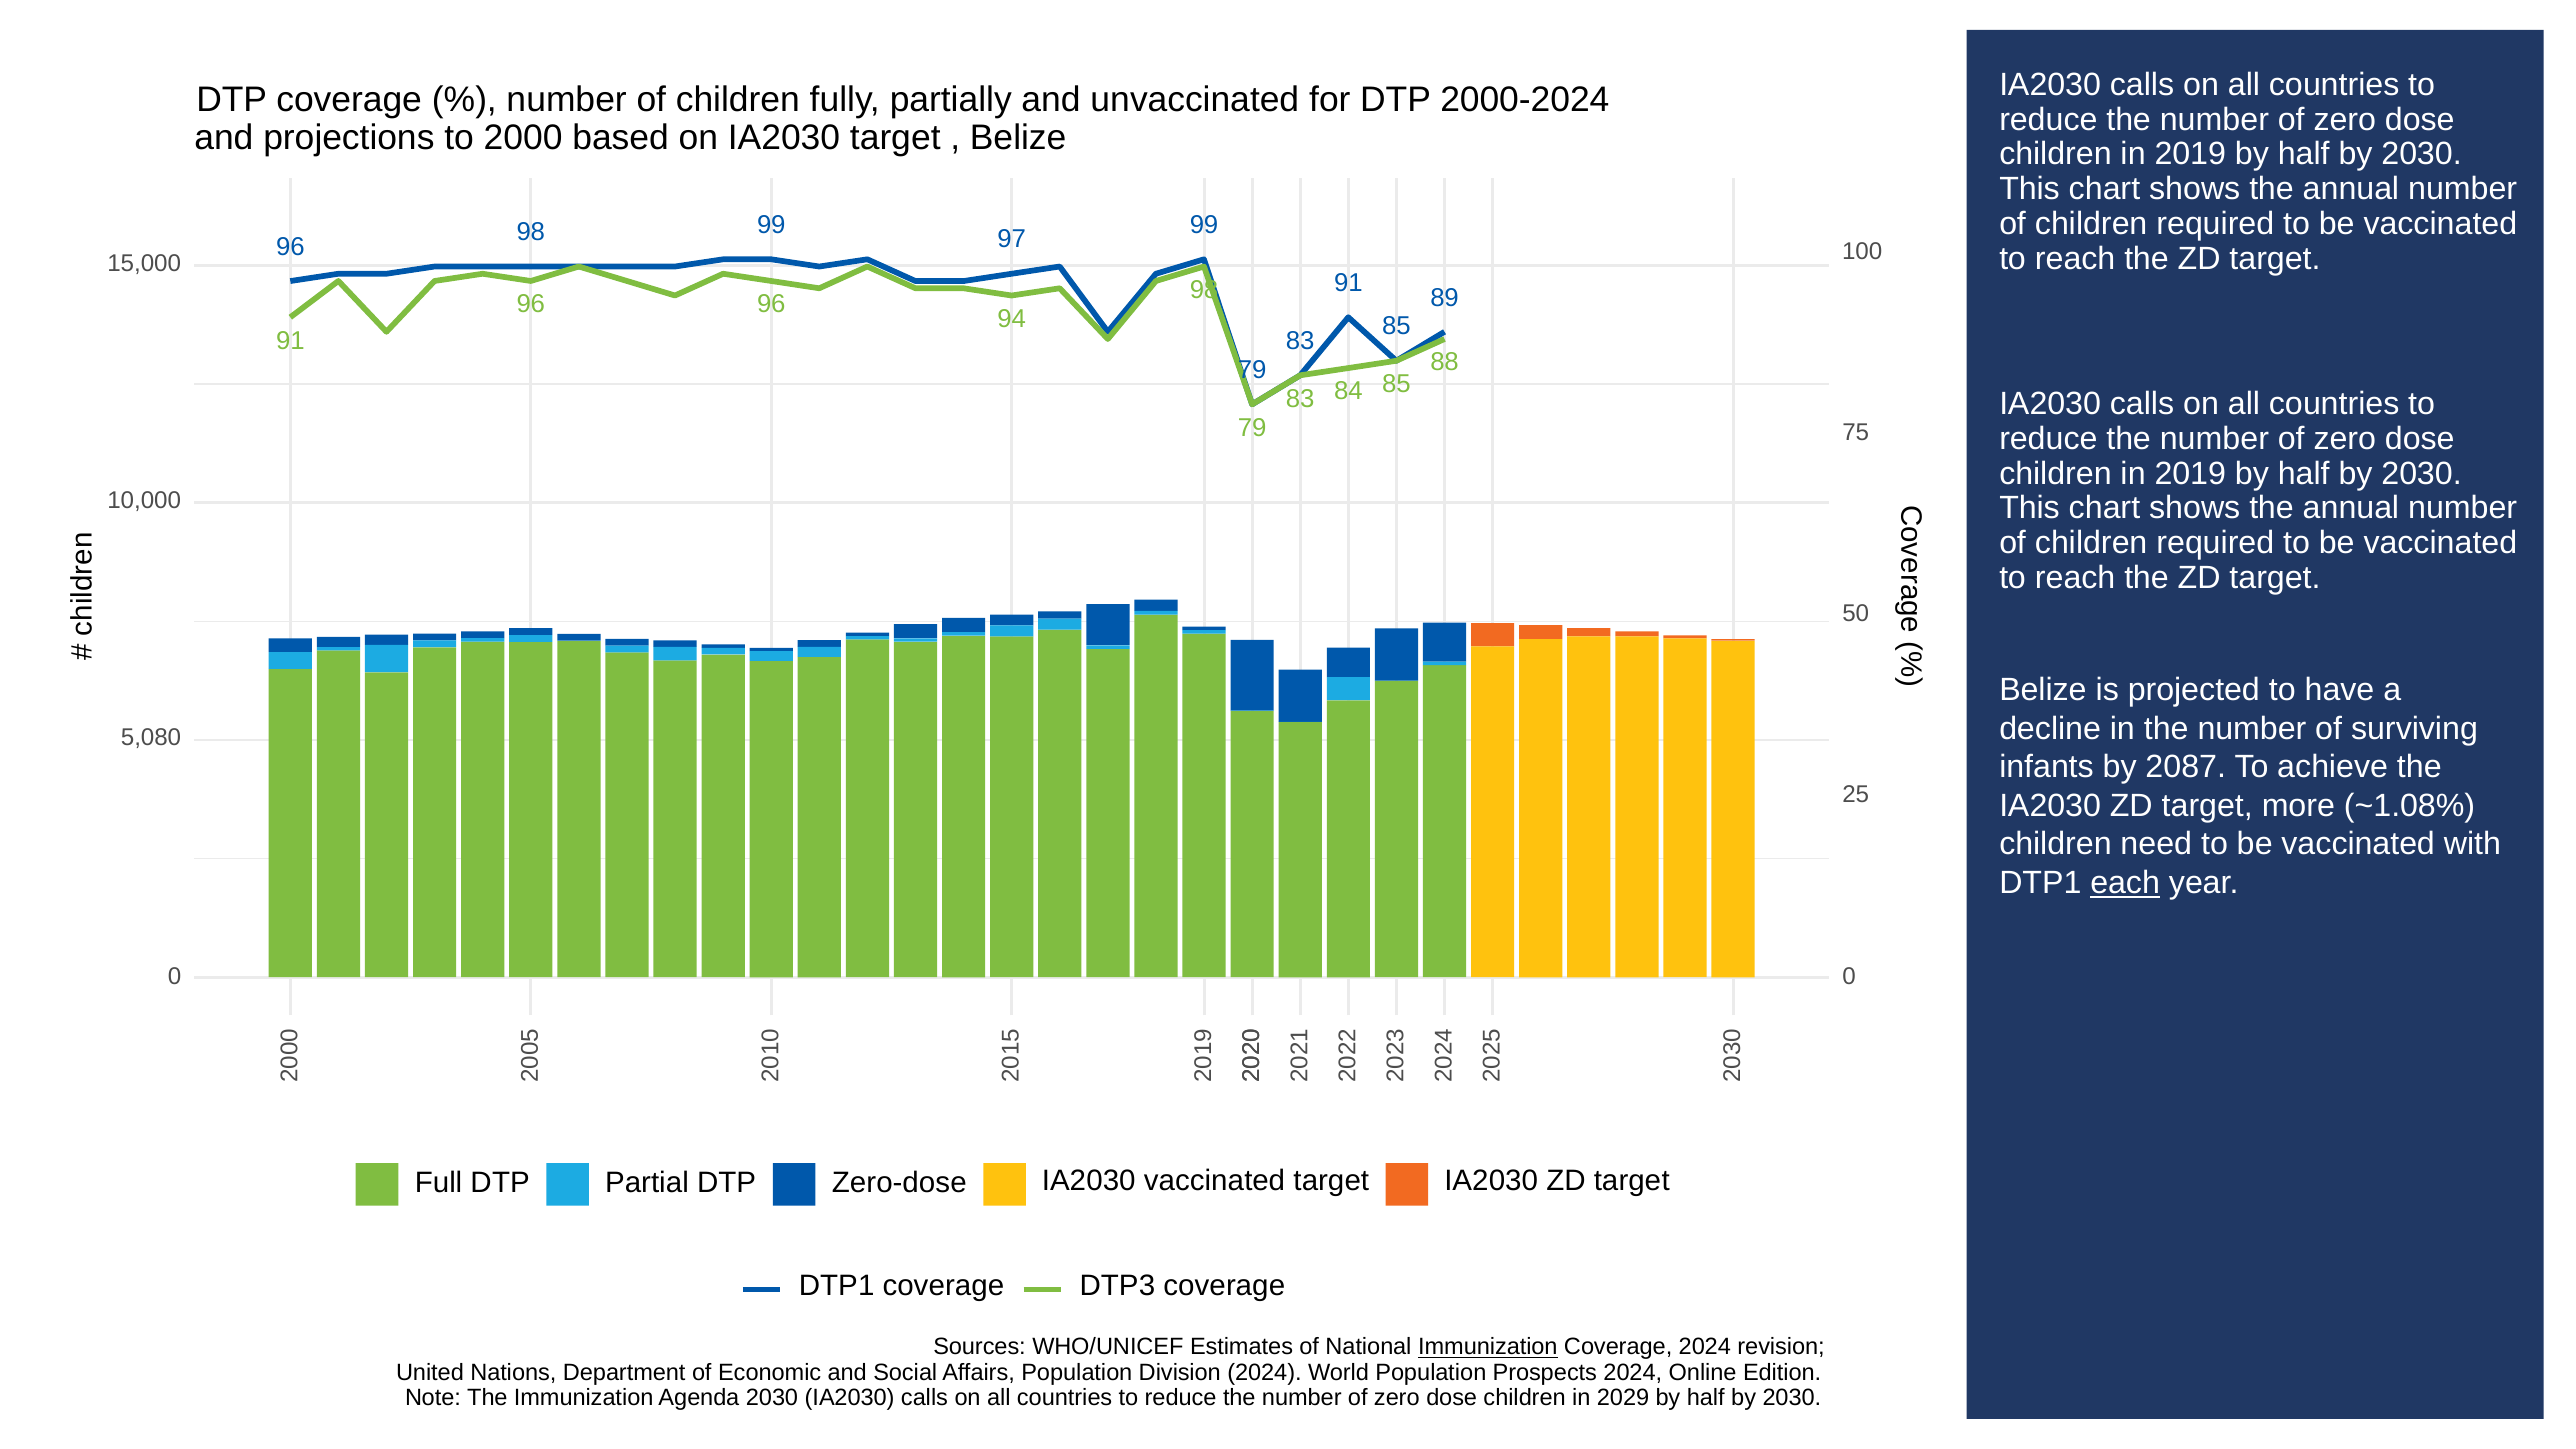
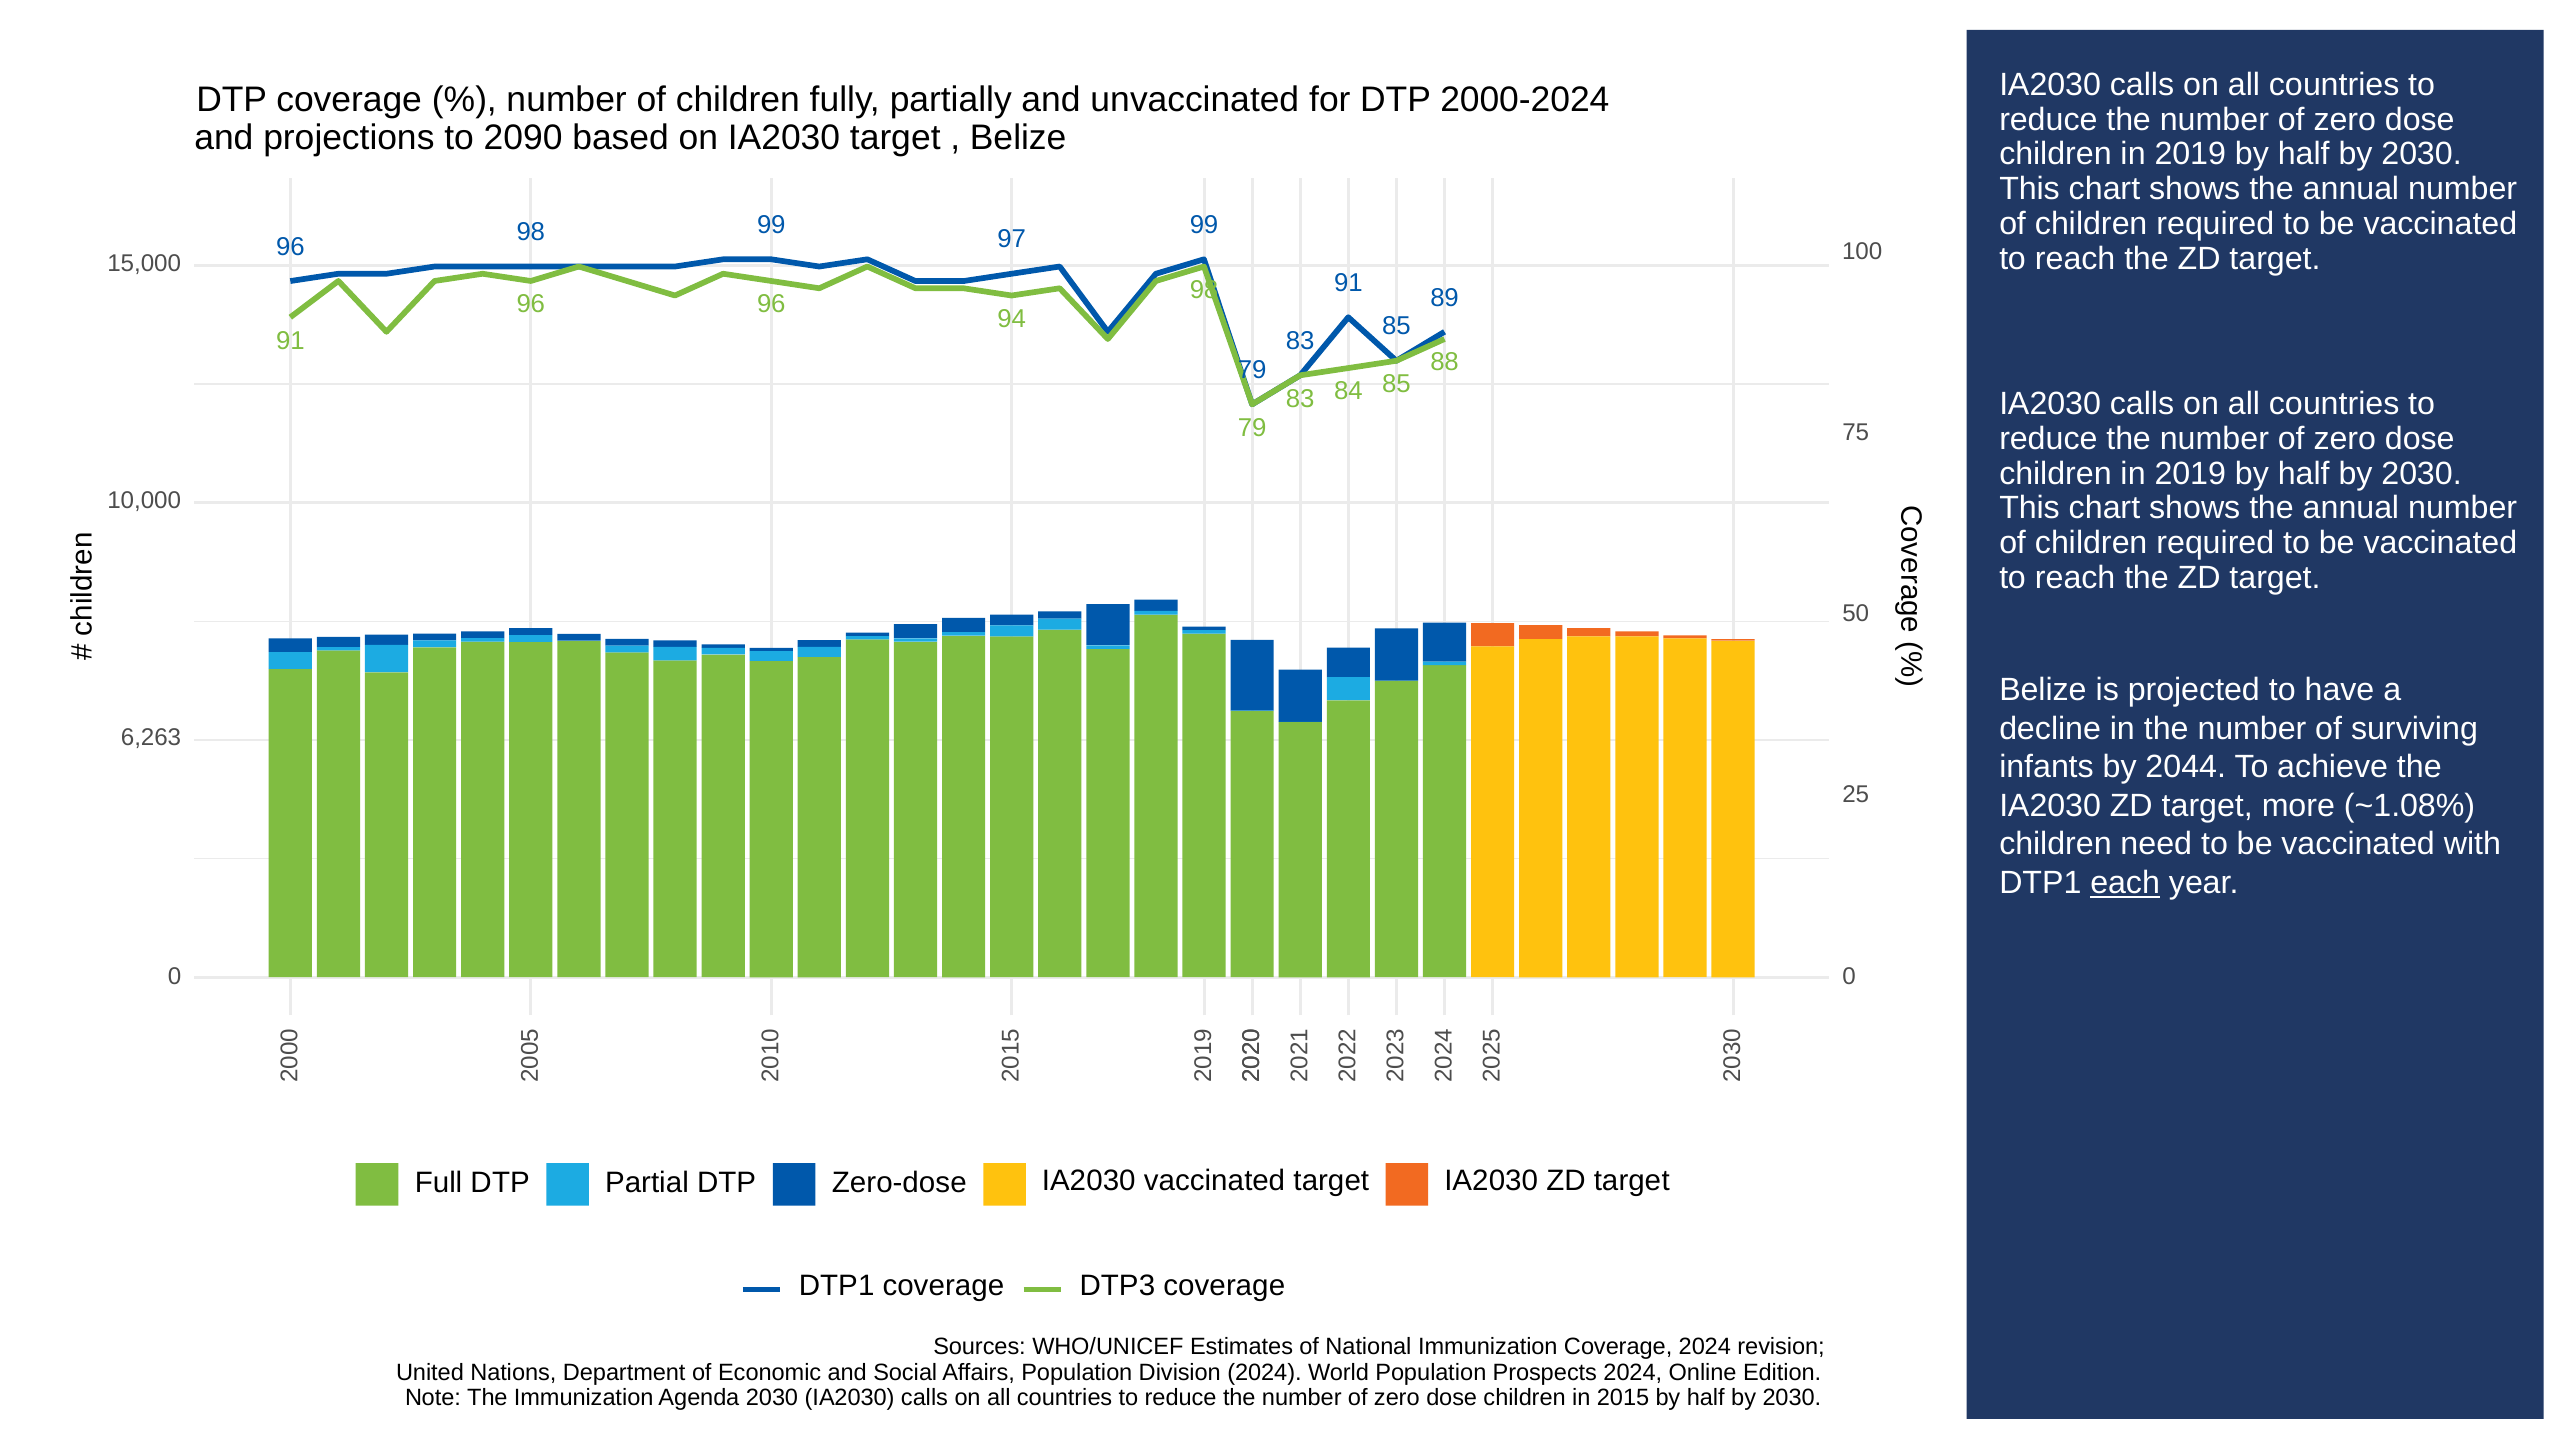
2000: 2000 -> 2090
5,080: 5,080 -> 6,263
2087: 2087 -> 2044
Immunization at (1488, 1347) underline: present -> none
2029: 2029 -> 2015
